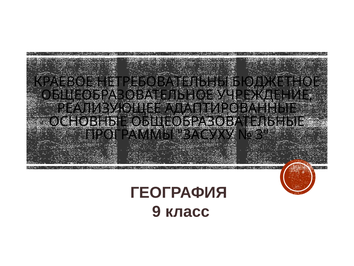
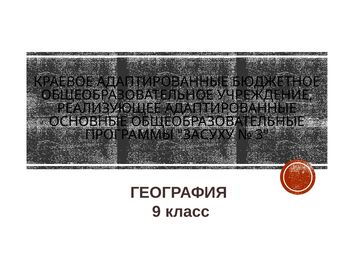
КРАЕВОЕ НЕТРЕБОВАТЕЛЬНЫ: НЕТРЕБОВАТЕЛЬНЫ -> АДАПТИРОВАННЫЕ
